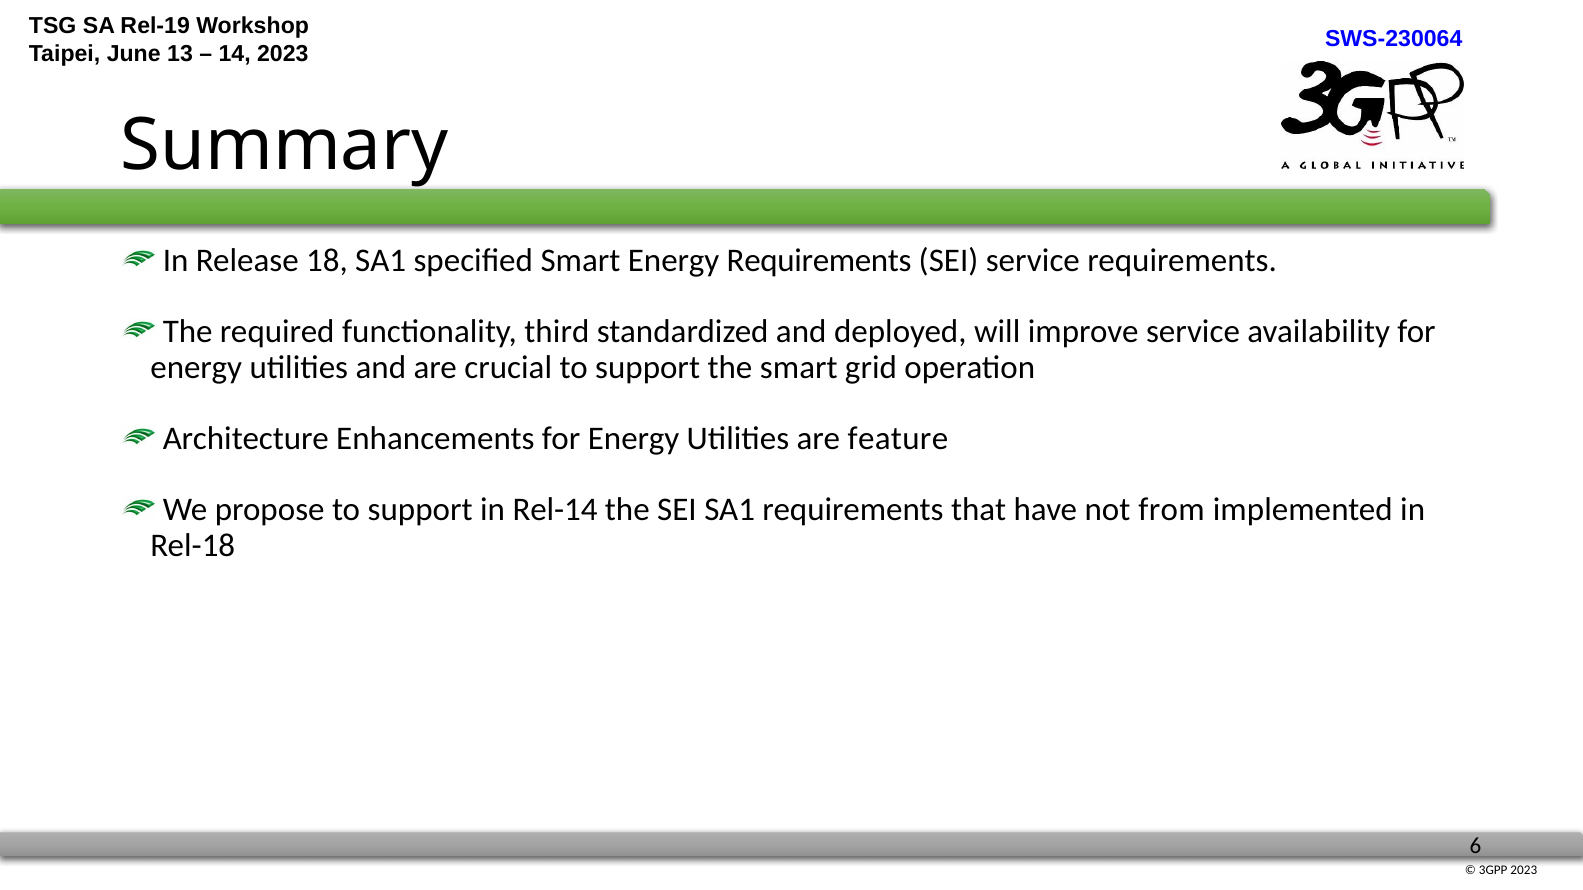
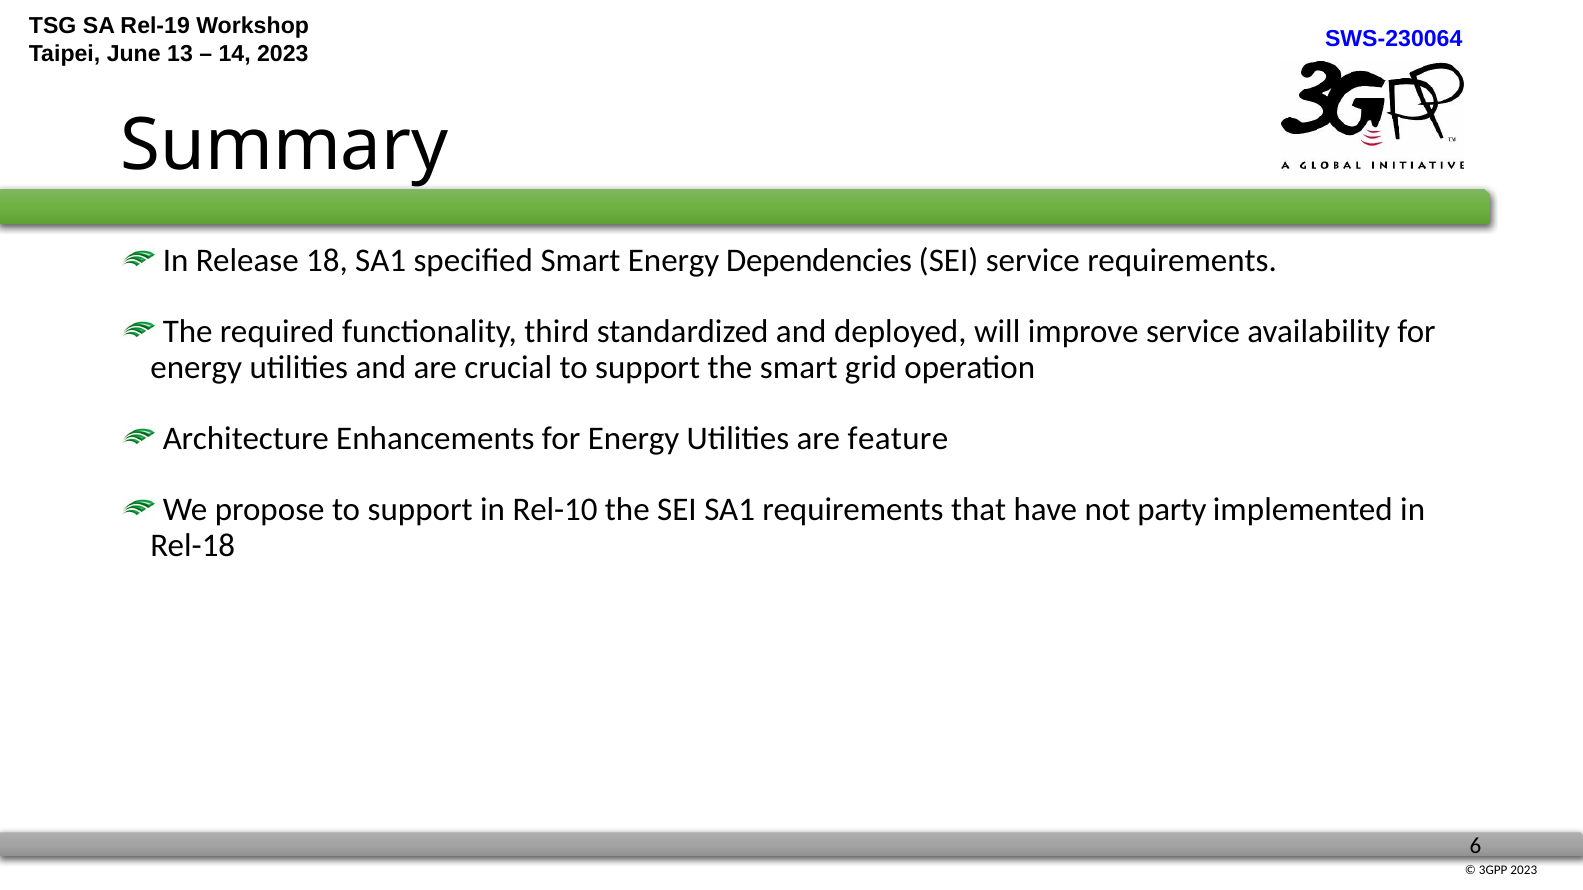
Energy Requirements: Requirements -> Dependencies
Rel-14: Rel-14 -> Rel-10
from: from -> party
